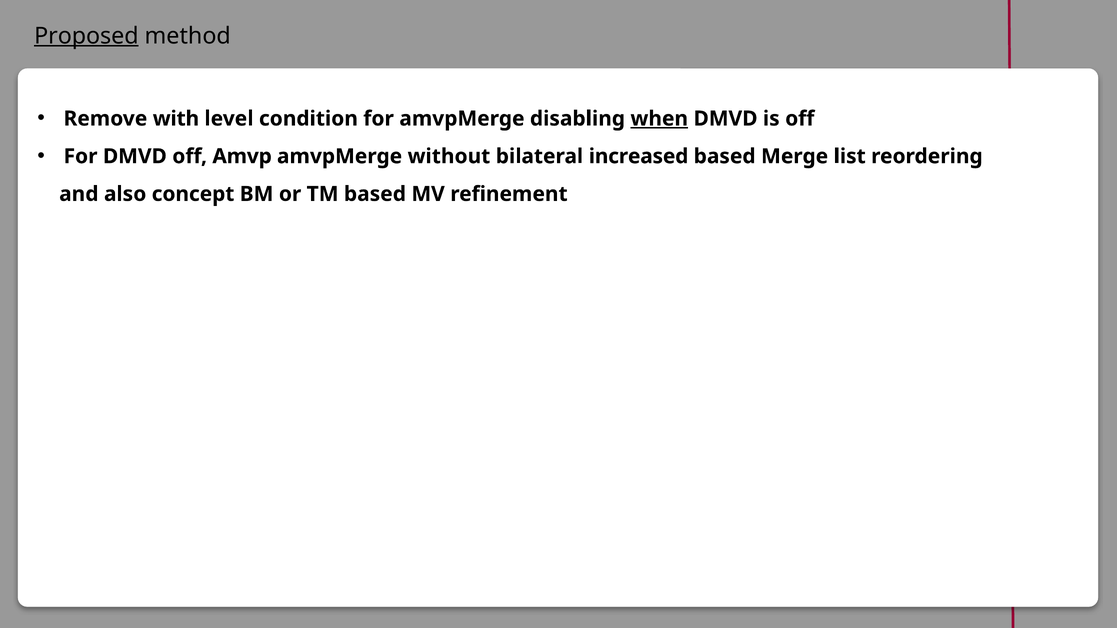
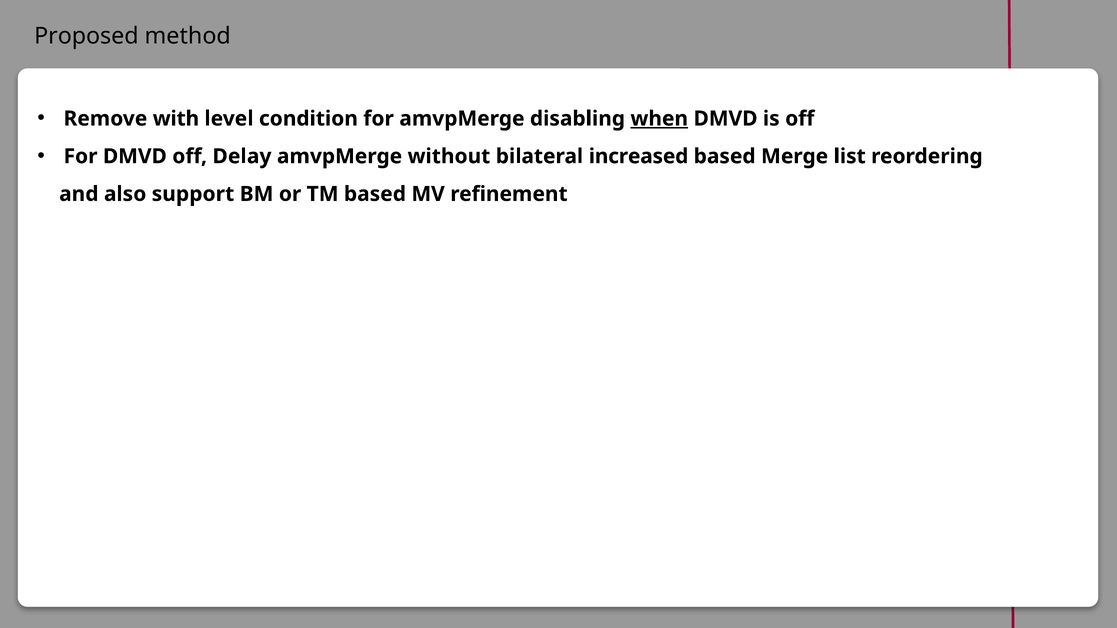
Proposed underline: present -> none
Amvp: Amvp -> Delay
concept: concept -> support
